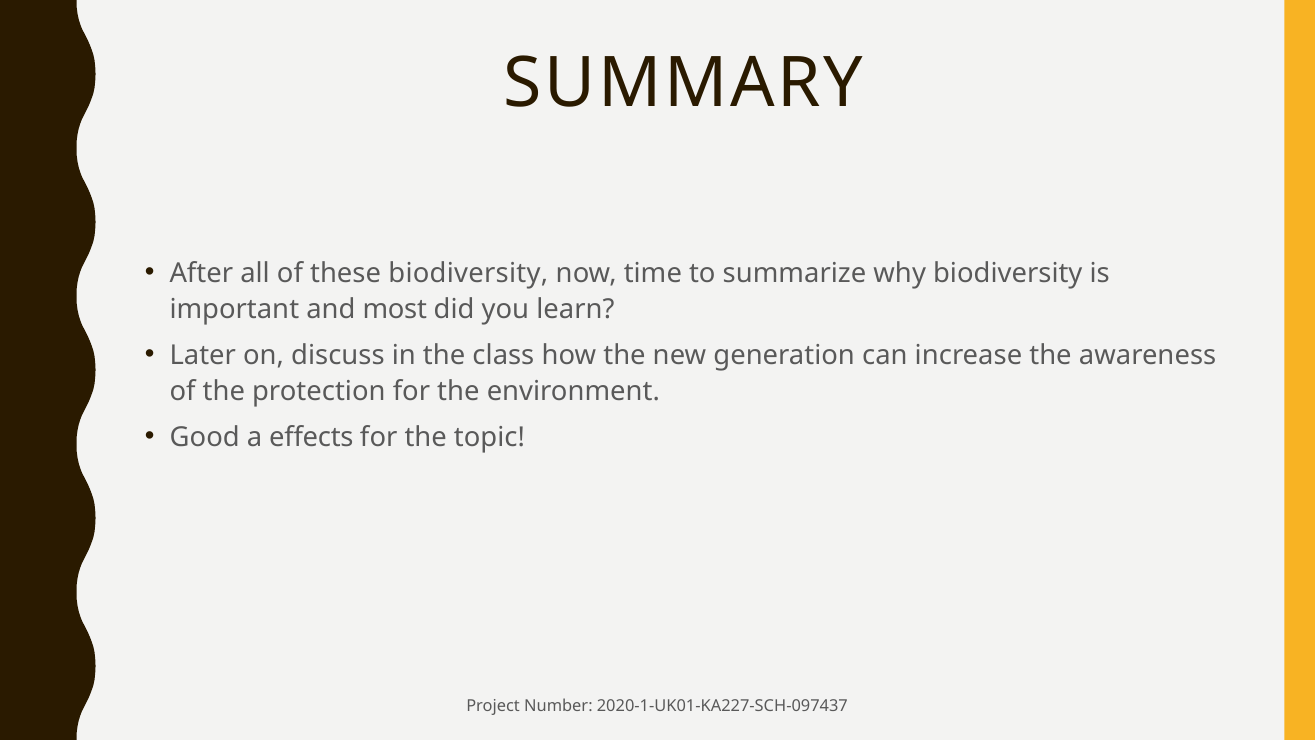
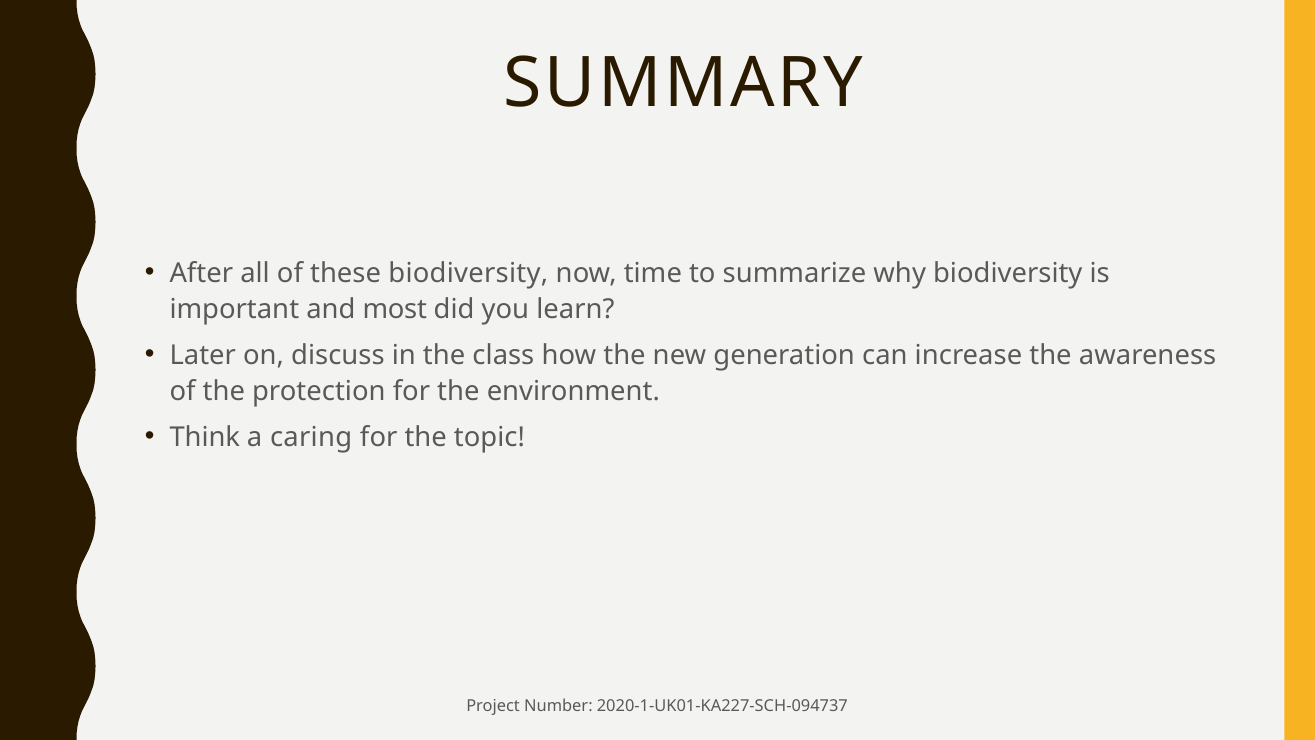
Good: Good -> Think
effects: effects -> caring
2020-1-UK01-KA227-SCH-097437: 2020-1-UK01-KA227-SCH-097437 -> 2020-1-UK01-KA227-SCH-094737
